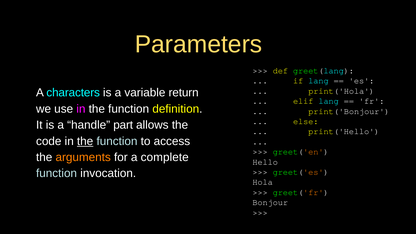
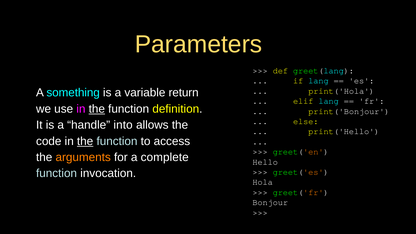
characters: characters -> something
the at (97, 109) underline: none -> present
part: part -> into
